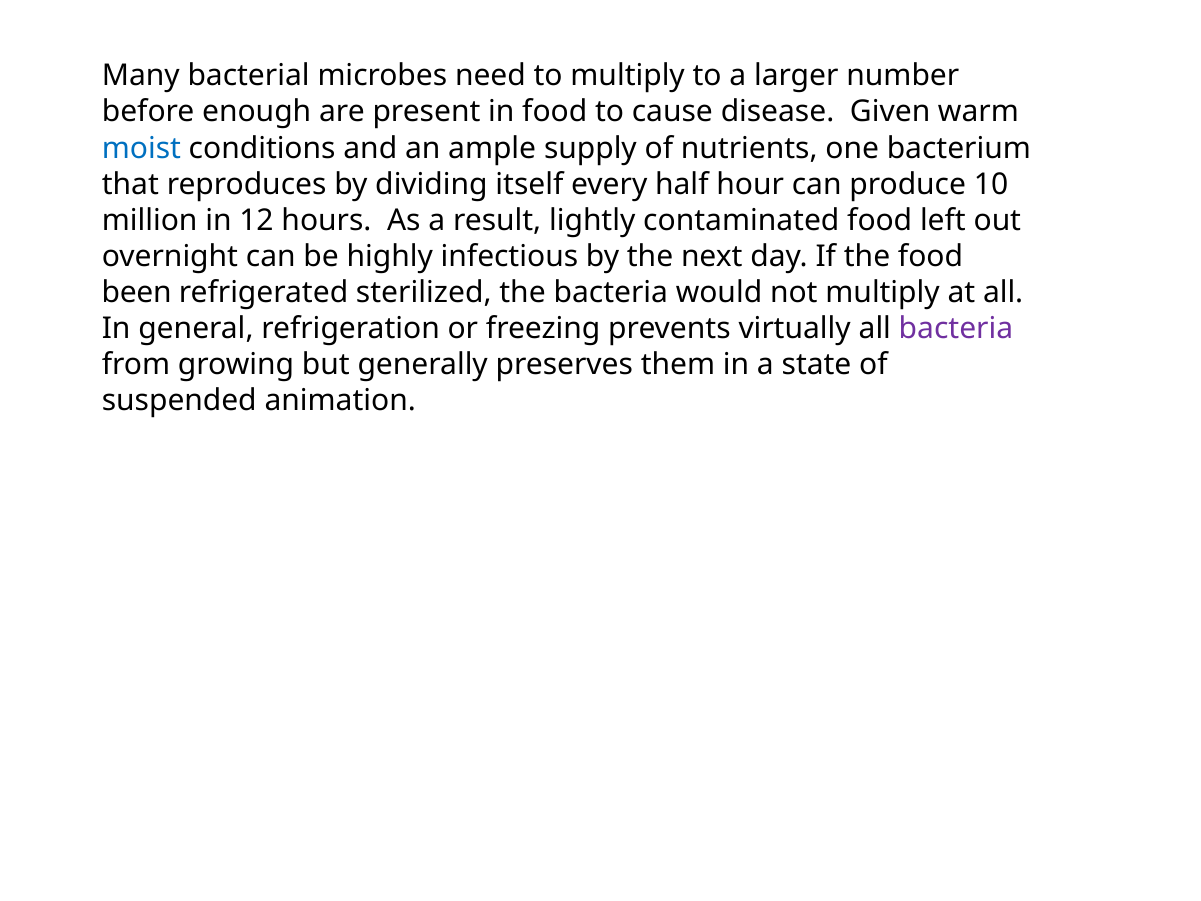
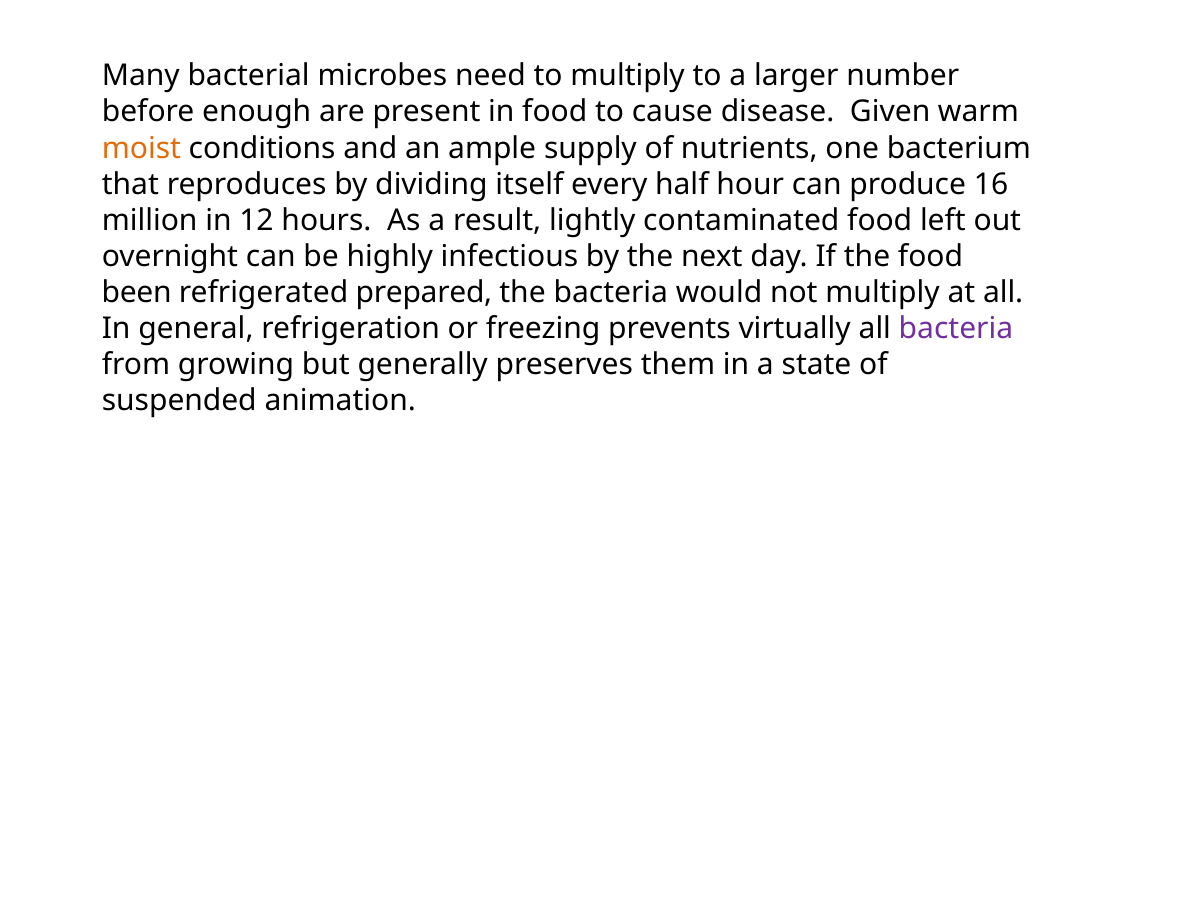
moist colour: blue -> orange
10: 10 -> 16
sterilized: sterilized -> prepared
